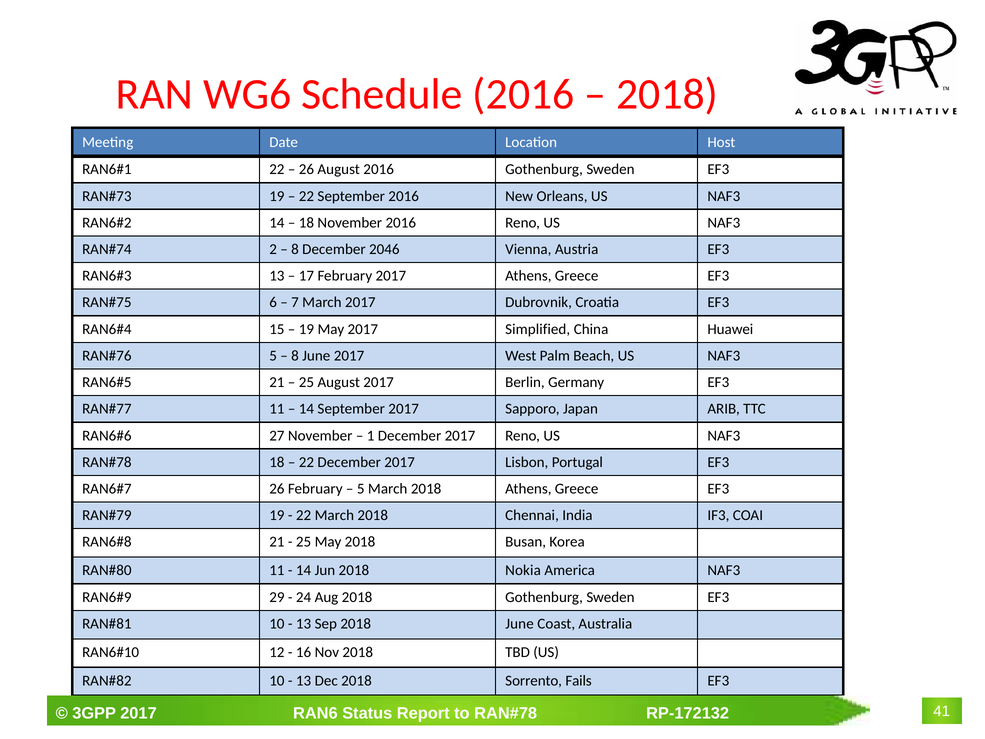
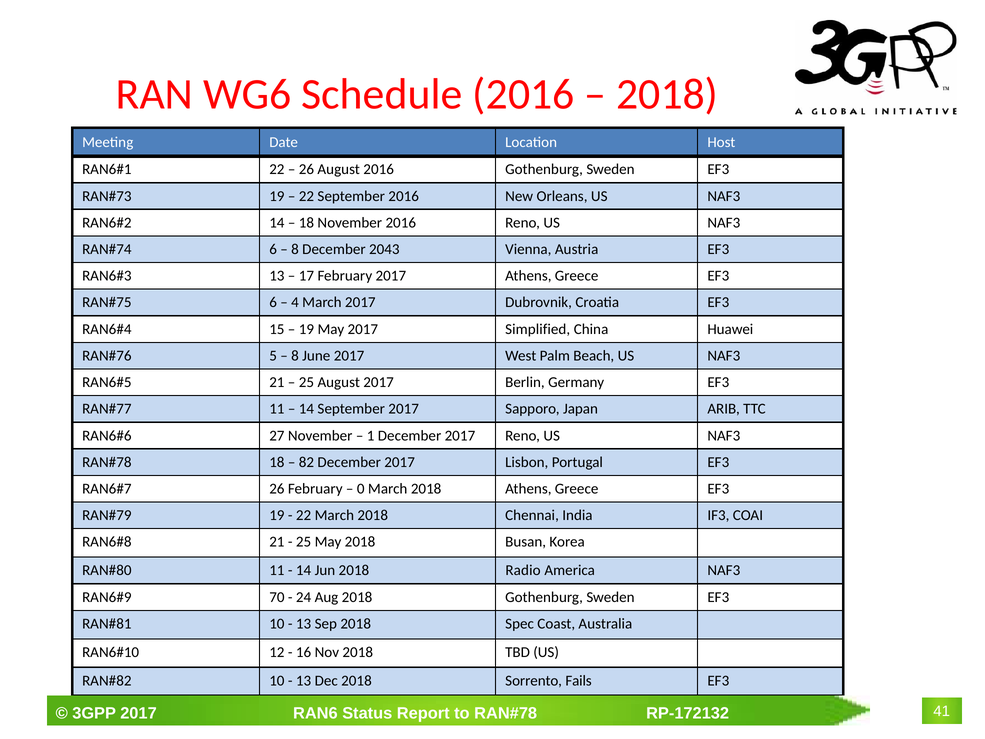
2 at (273, 249): 2 -> 6
2046: 2046 -> 2043
7: 7 -> 4
22 at (306, 462): 22 -> 82
5 at (361, 489): 5 -> 0
Nokia: Nokia -> Radio
29: 29 -> 70
2018 June: June -> Spec
